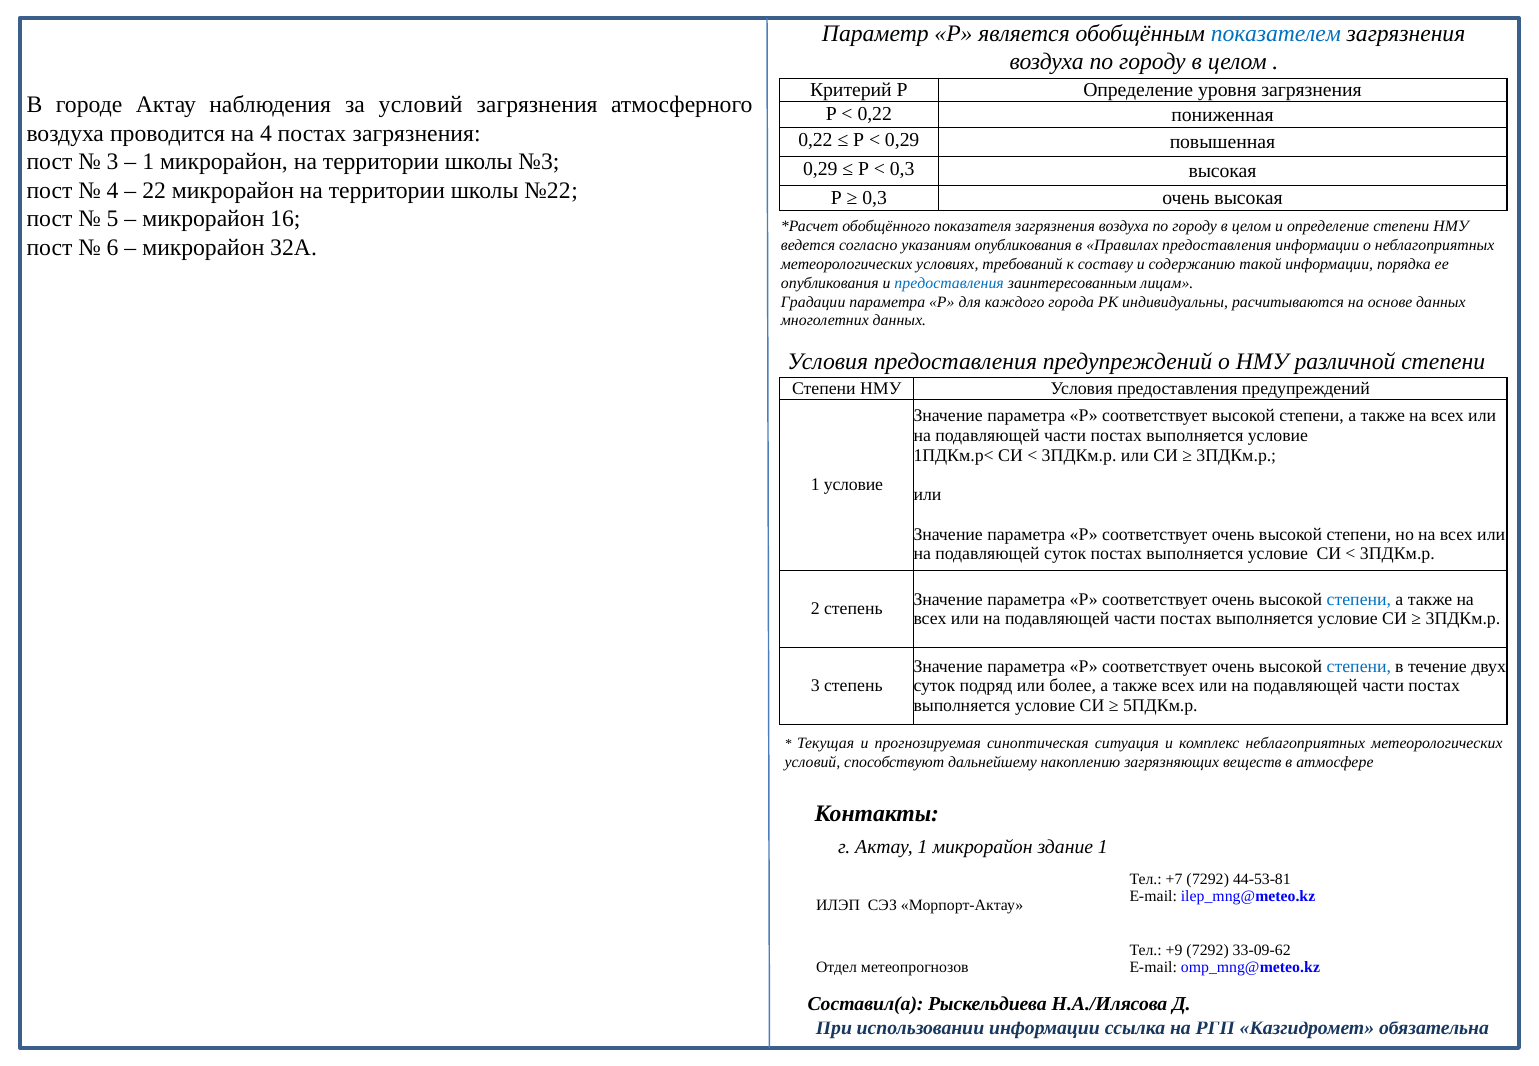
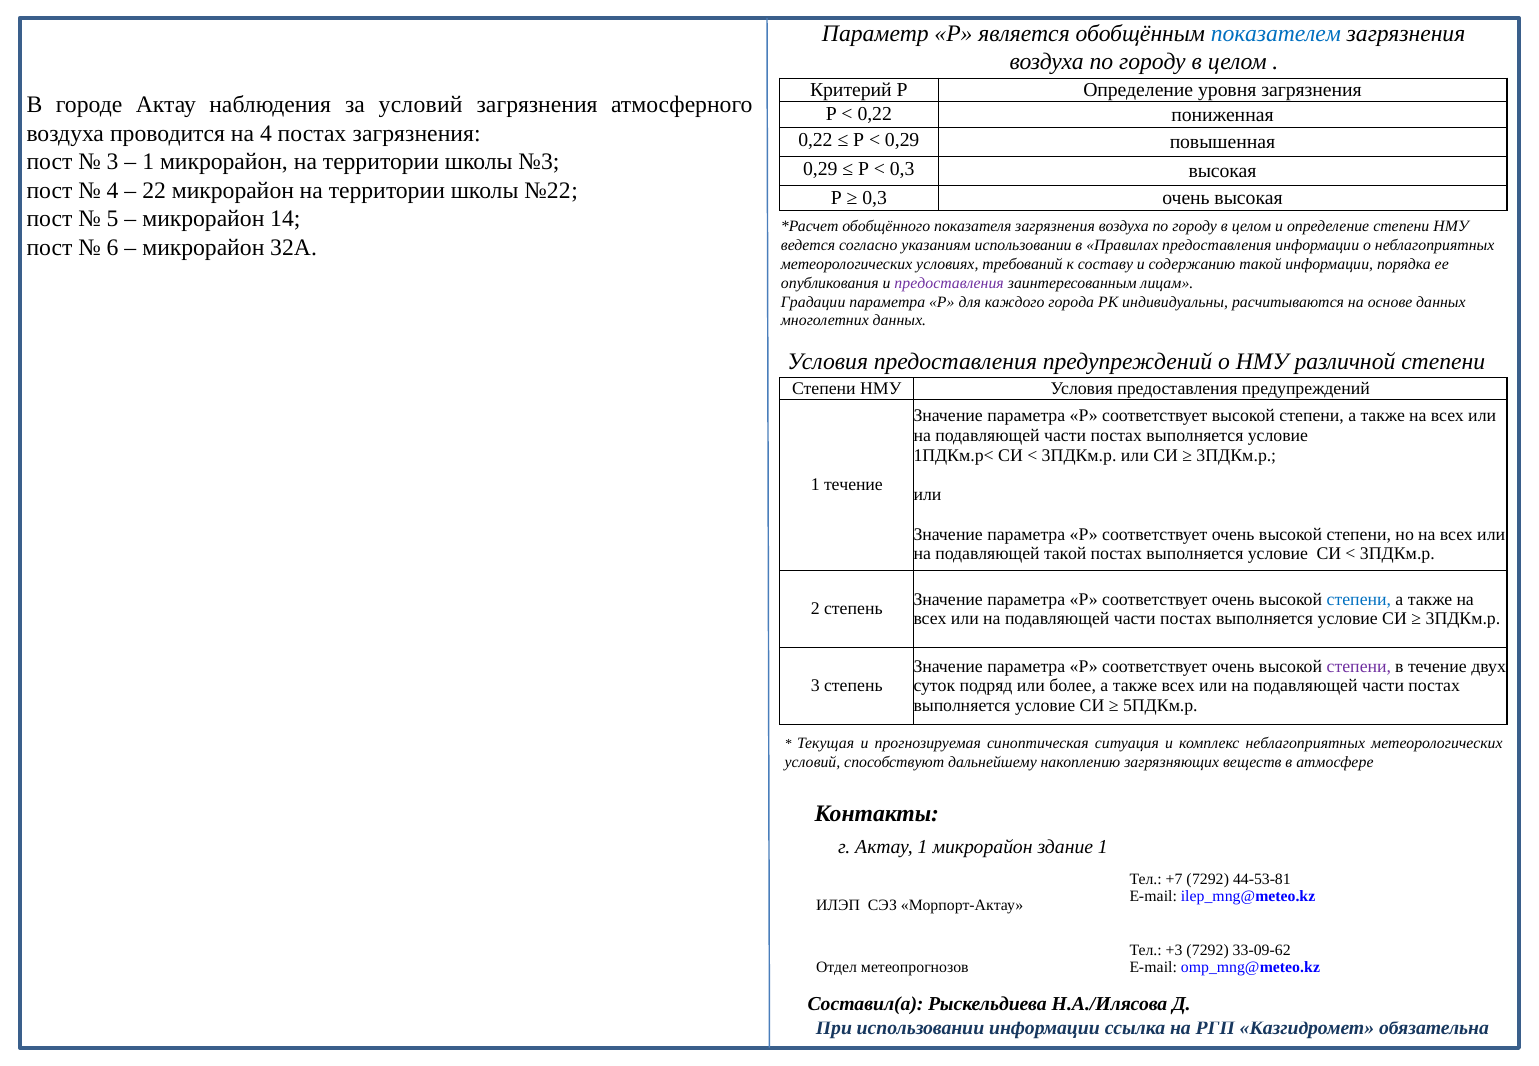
16: 16 -> 14
указаниям опубликования: опубликования -> использовании
предоставления at (949, 283) colour: blue -> purple
1 условие: условие -> течение
подавляющей суток: суток -> такой
степени at (1359, 666) colour: blue -> purple
+9: +9 -> +3
